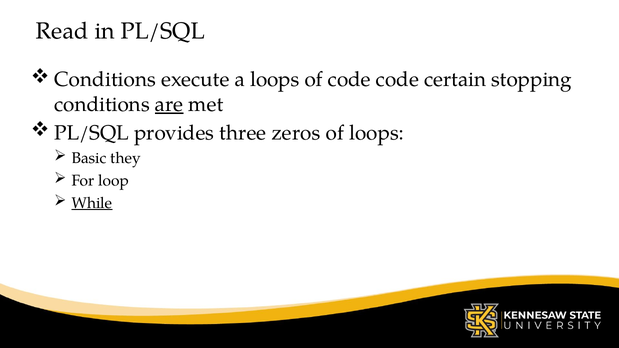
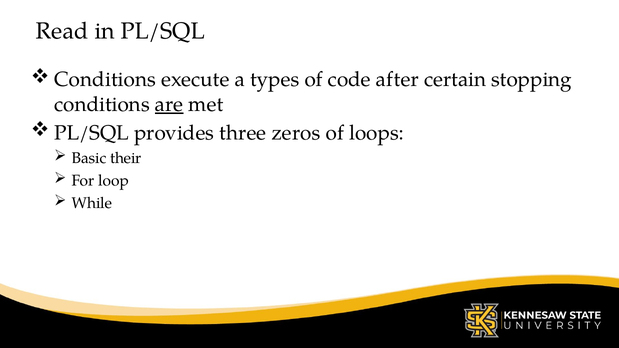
a loops: loops -> types
code code: code -> after
they: they -> their
While underline: present -> none
